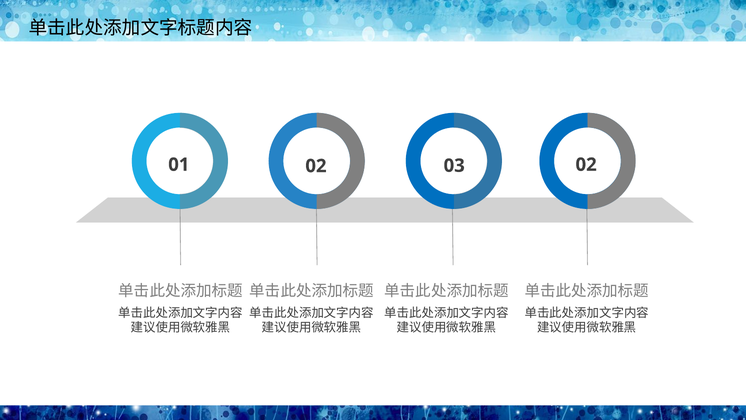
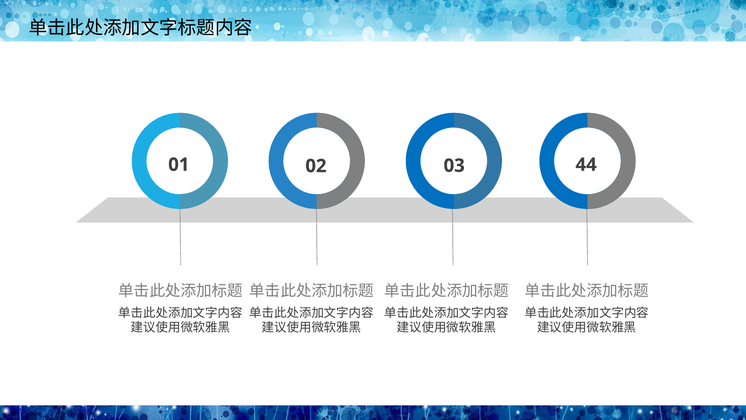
03 02: 02 -> 44
